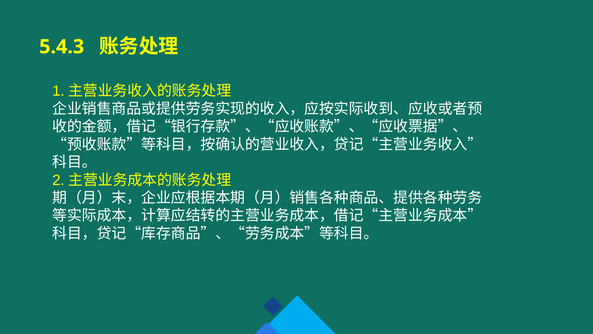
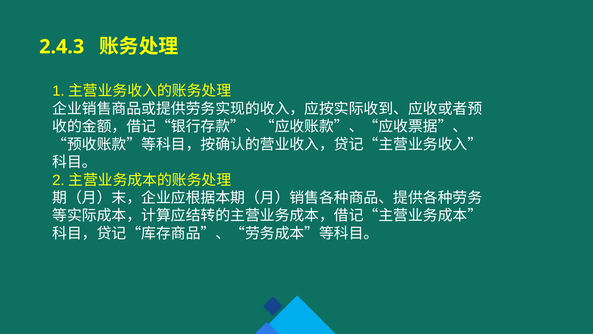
5.4.3: 5.4.3 -> 2.4.3
